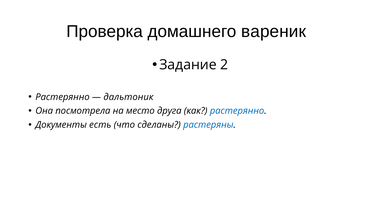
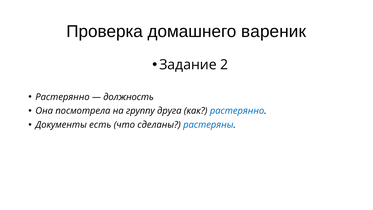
дальтоник: дальтоник -> должность
место: место -> группу
